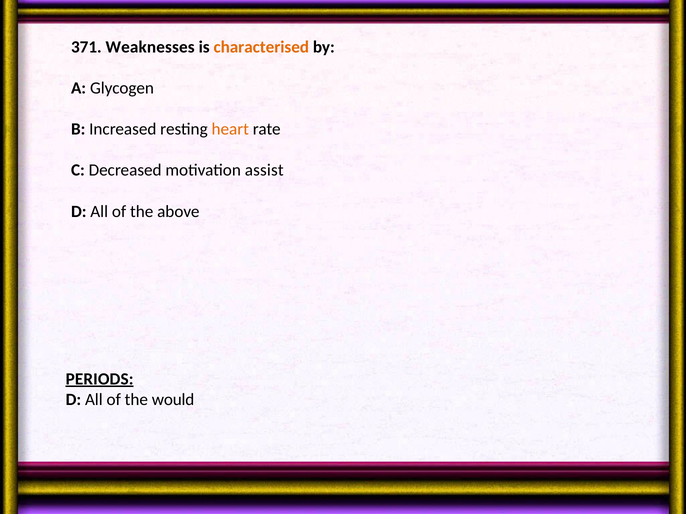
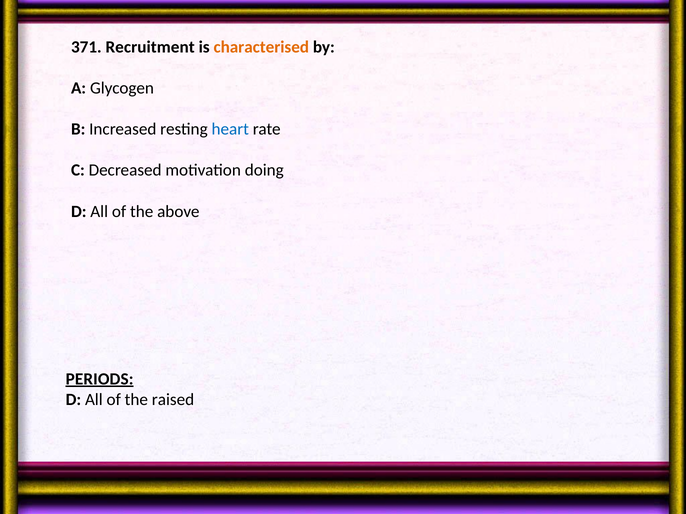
Weaknesses: Weaknesses -> Recruitment
heart colour: orange -> blue
assist: assist -> doing
would: would -> raised
